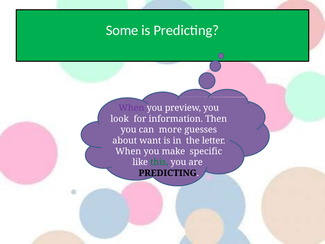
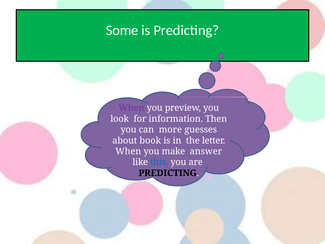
want: want -> book
specific: specific -> answer
this colour: green -> blue
